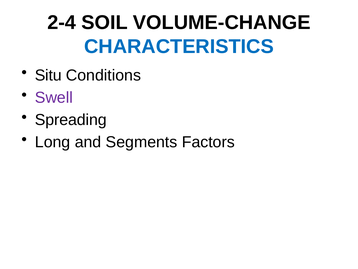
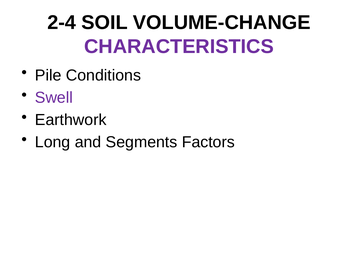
CHARACTERISTICS colour: blue -> purple
Situ: Situ -> Pile
Spreading: Spreading -> Earthwork
